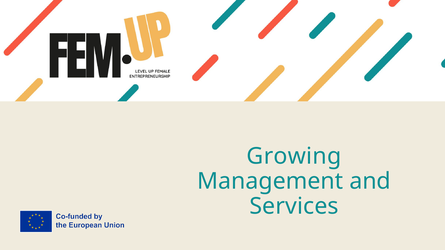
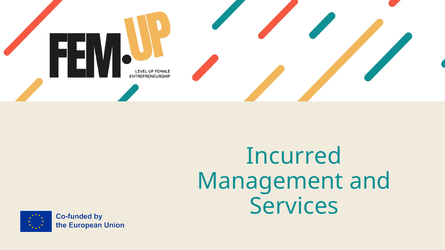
Growing: Growing -> Incurred
